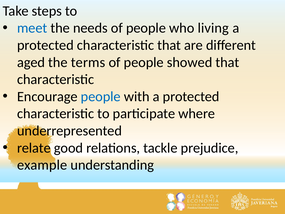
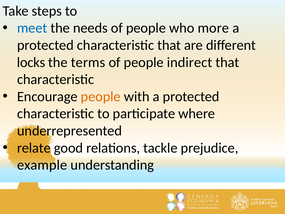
living: living -> more
aged: aged -> locks
showed: showed -> indirect
people at (101, 96) colour: blue -> orange
